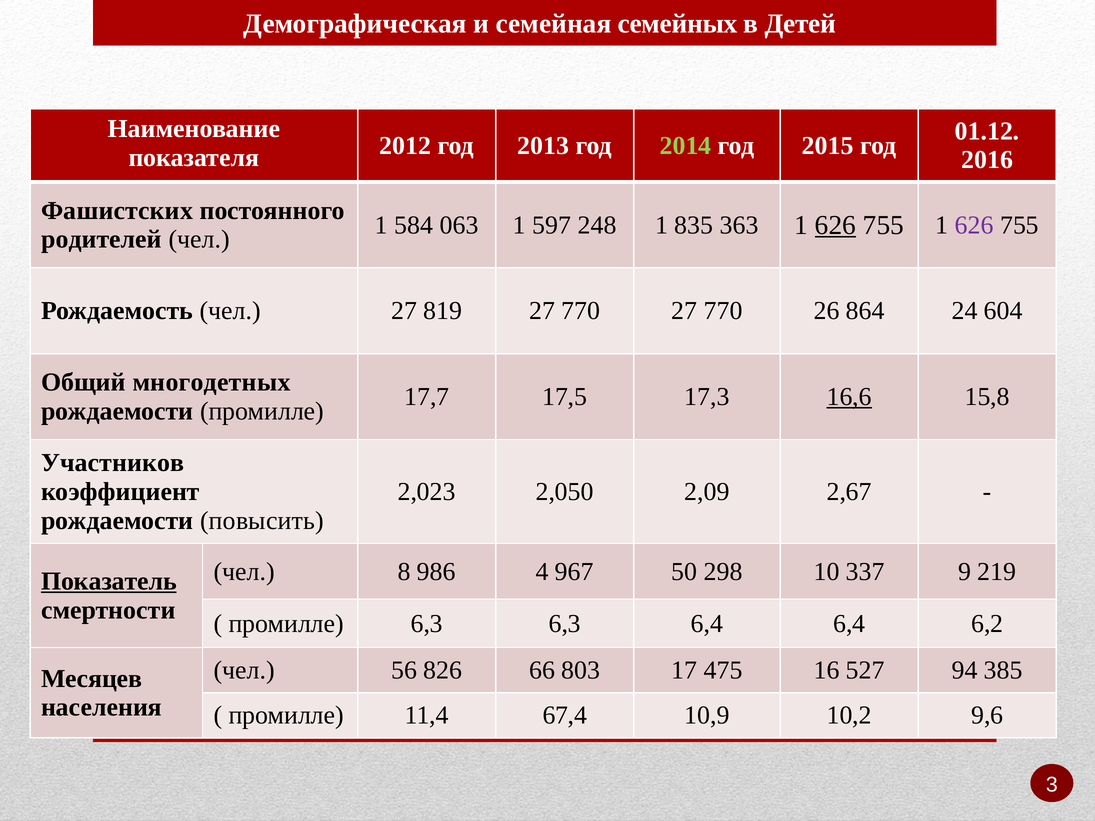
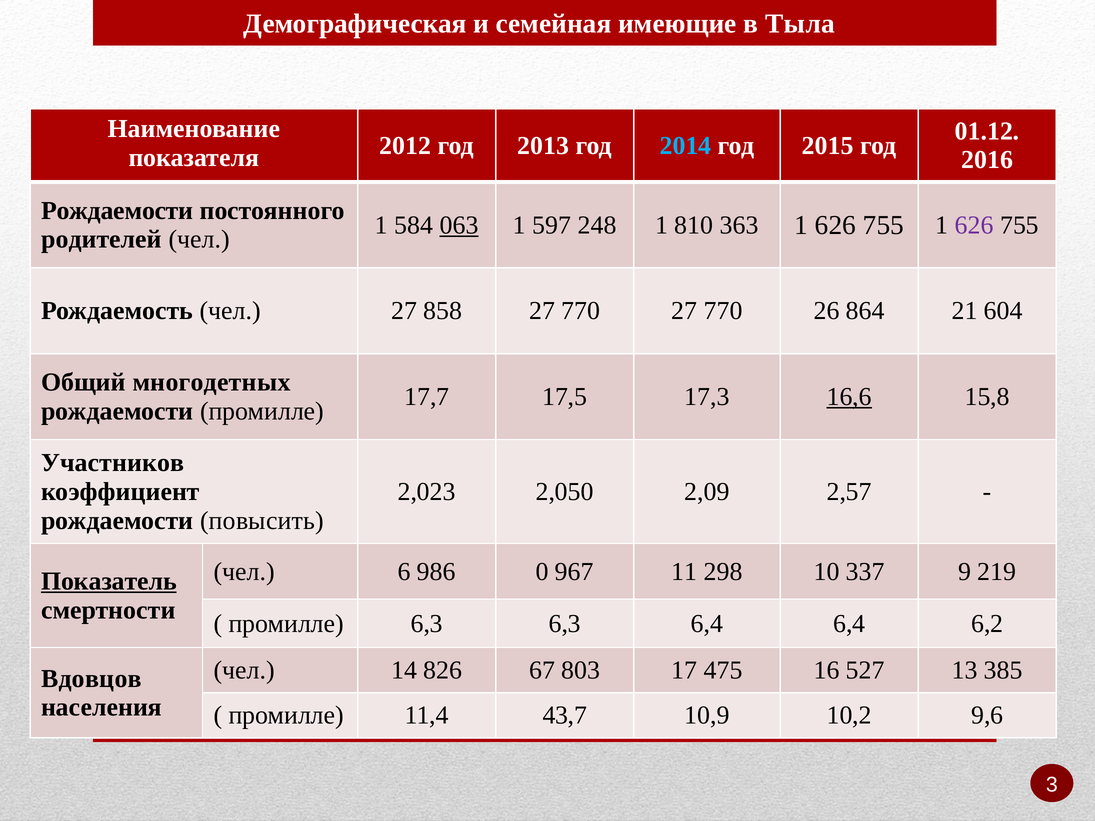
семейных: семейных -> имеющие
Детей: Детей -> Тыла
2014 colour: light green -> light blue
Фашистских at (117, 211): Фашистских -> Рождаемости
063 underline: none -> present
835: 835 -> 810
626 at (835, 225) underline: present -> none
819: 819 -> 858
24: 24 -> 21
2,67: 2,67 -> 2,57
8: 8 -> 6
4: 4 -> 0
50: 50 -> 11
56: 56 -> 14
66: 66 -> 67
94: 94 -> 13
Месяцев: Месяцев -> Вдовцов
67,4: 67,4 -> 43,7
